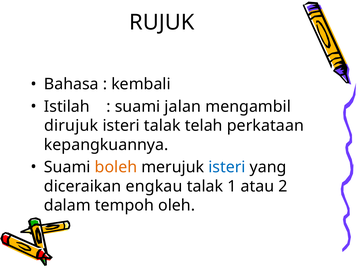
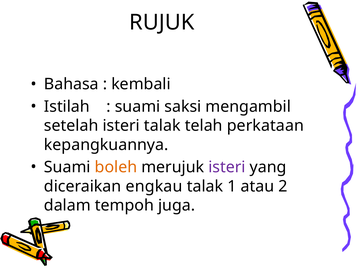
jalan: jalan -> saksi
dirujuk: dirujuk -> setelah
isteri at (227, 167) colour: blue -> purple
oleh: oleh -> juga
